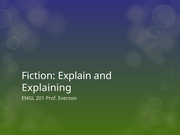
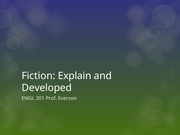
Explaining: Explaining -> Developed
